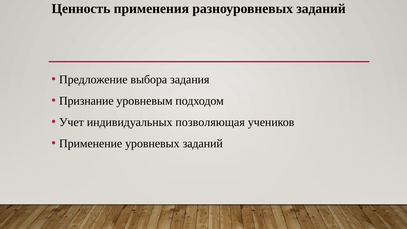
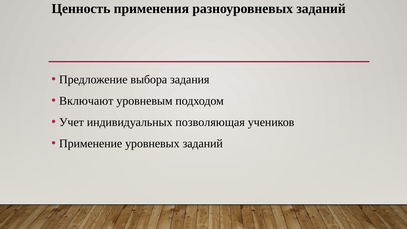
Признание: Признание -> Включают
